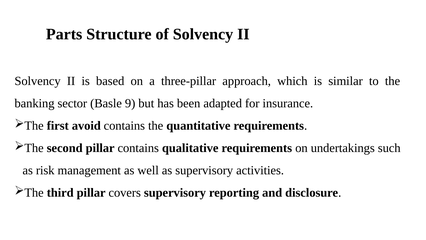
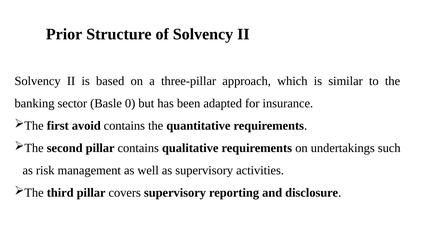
Parts: Parts -> Prior
9: 9 -> 0
